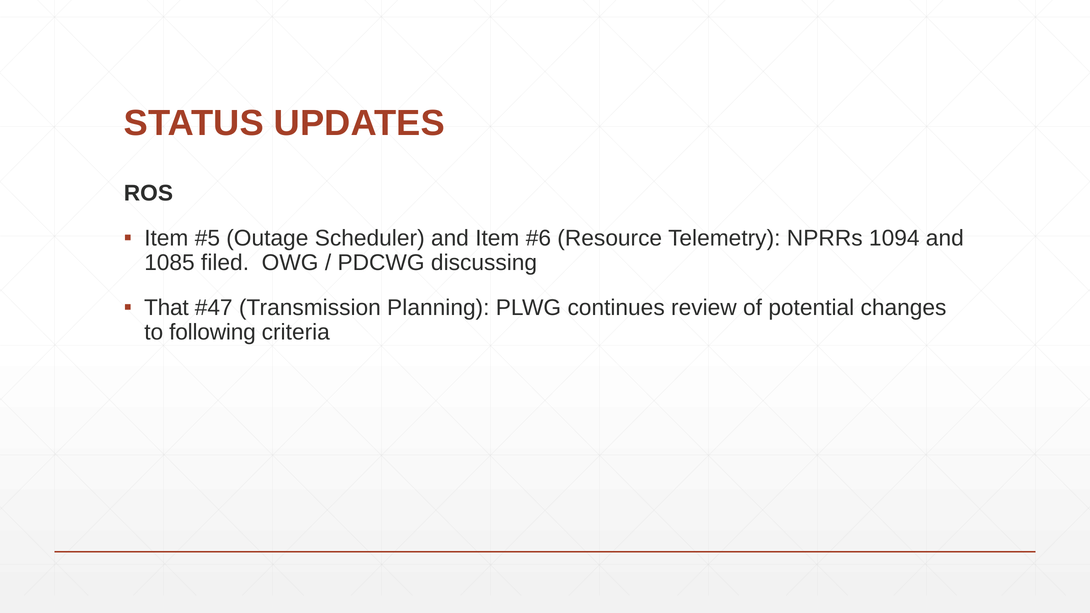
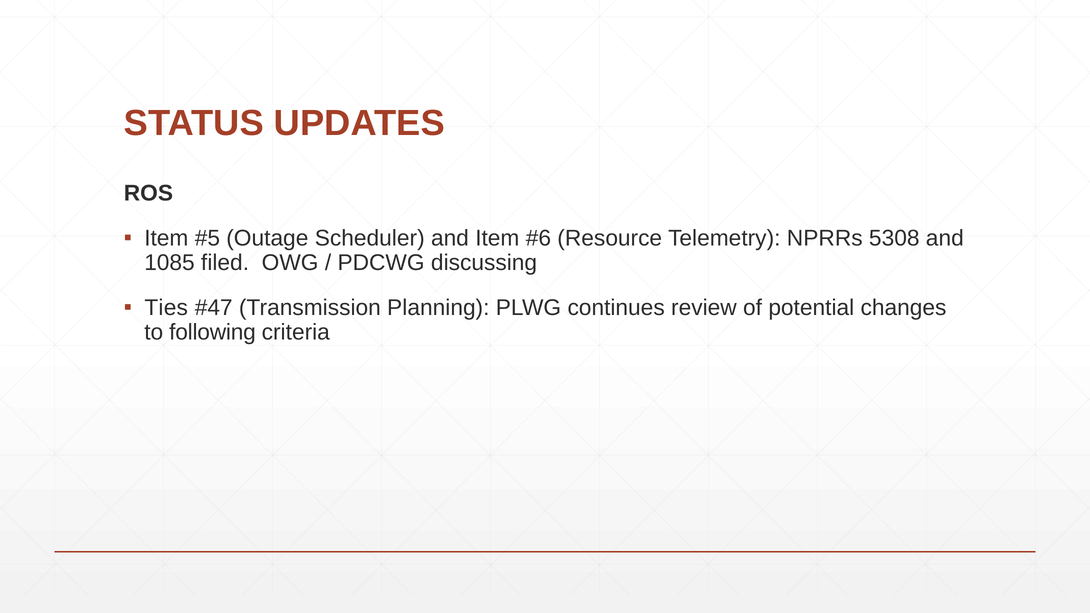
1094: 1094 -> 5308
That: That -> Ties
